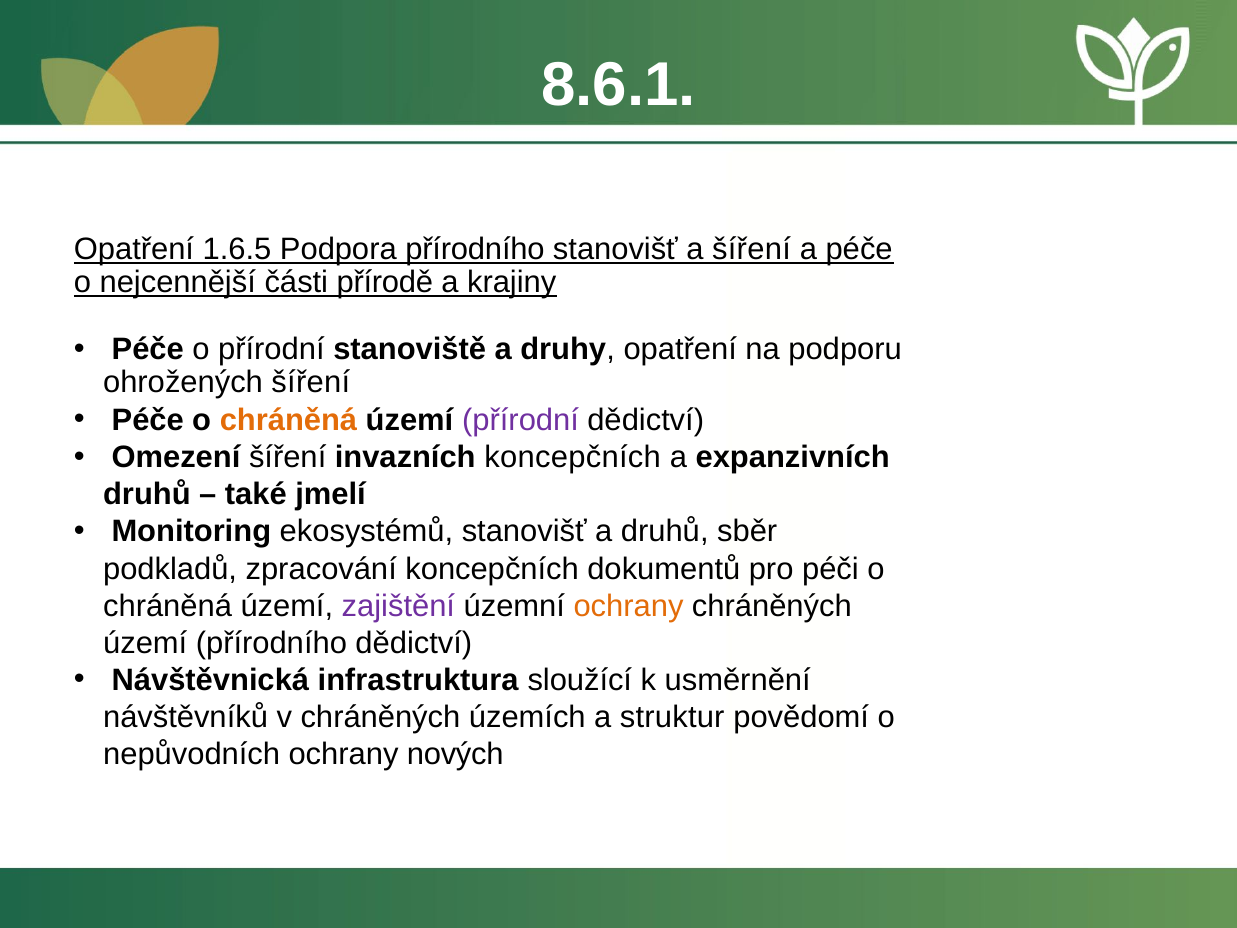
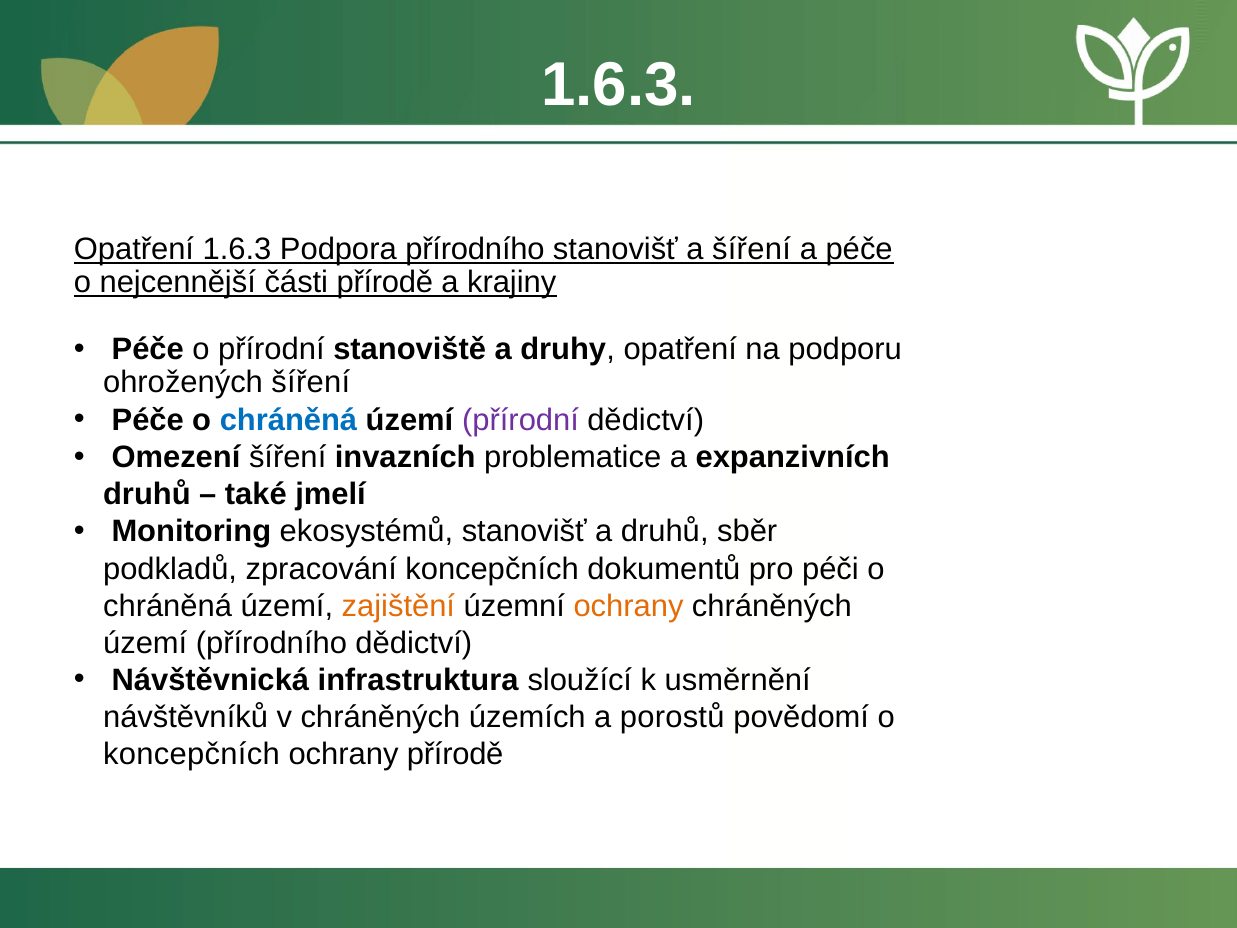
8.6.1 at (618, 85): 8.6.1 -> 1.6.3
Opatření 1.6.5: 1.6.5 -> 1.6.3
chráněná at (288, 420) colour: orange -> blue
invazních koncepčních: koncepčních -> problematice
zajištění colour: purple -> orange
struktur: struktur -> porostů
nepůvodních at (192, 754): nepůvodních -> koncepčních
ochrany nových: nových -> přírodě
